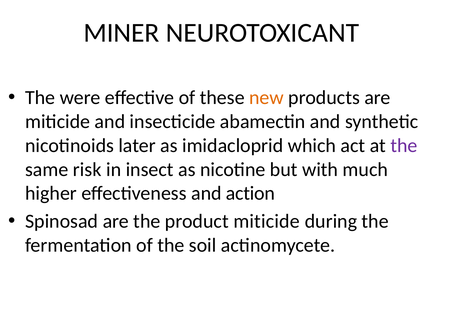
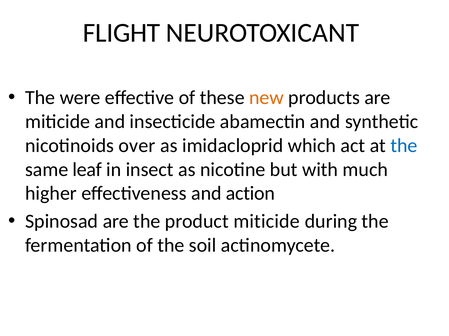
MINER: MINER -> FLIGHT
later: later -> over
the at (404, 146) colour: purple -> blue
risk: risk -> leaf
